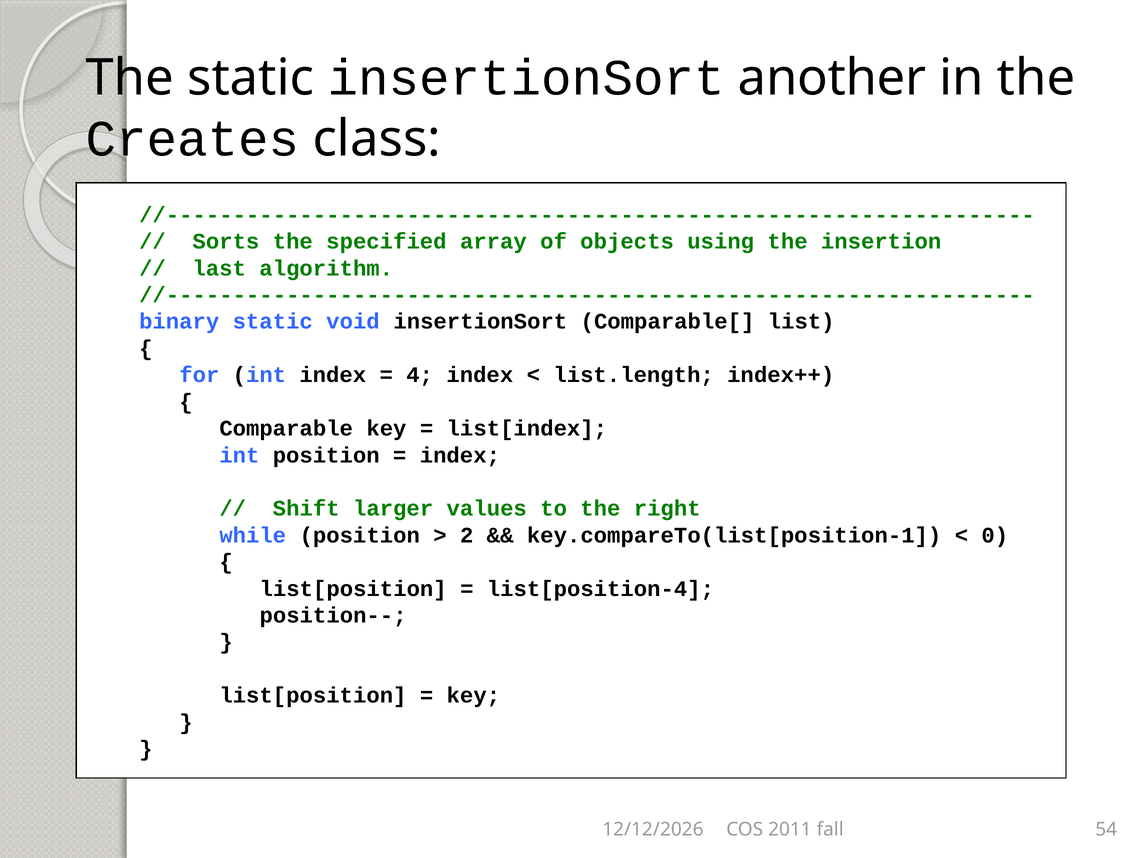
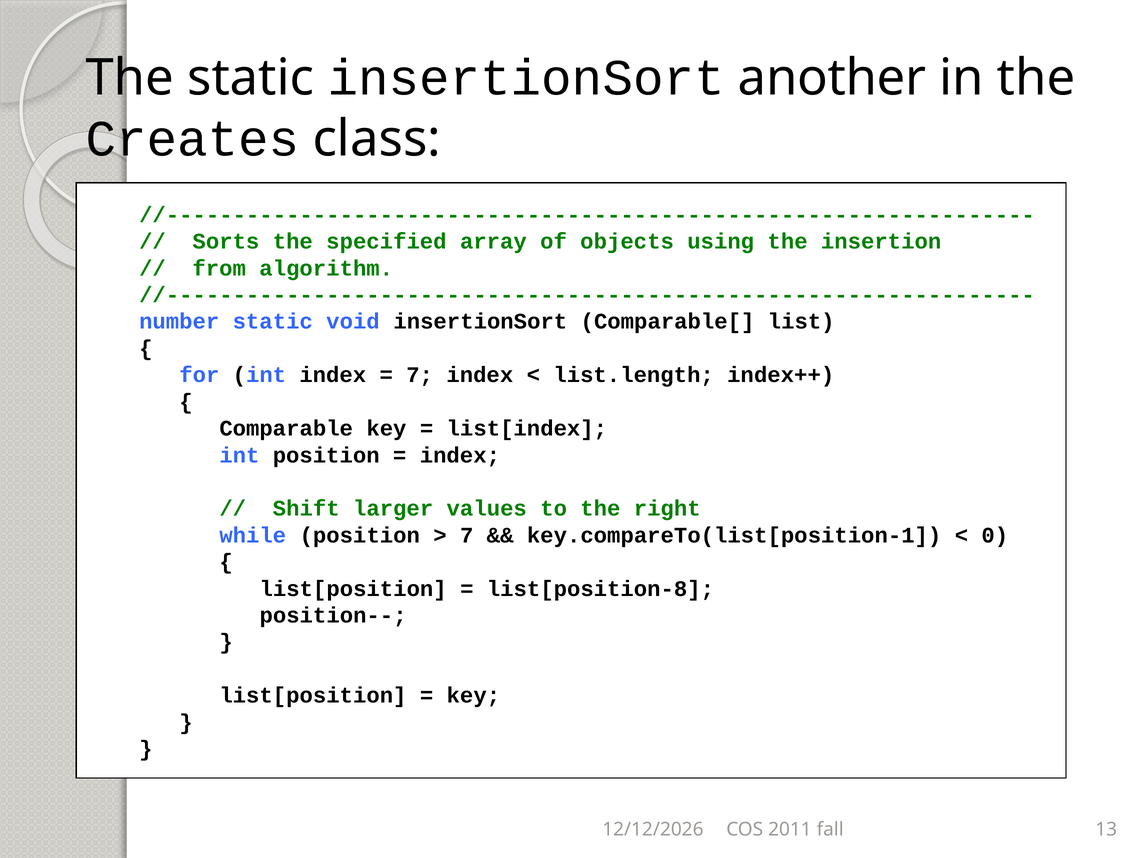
last: last -> from
binary: binary -> number
4 at (420, 375): 4 -> 7
2 at (467, 535): 2 -> 7
list[position-4: list[position-4 -> list[position-8
54: 54 -> 13
